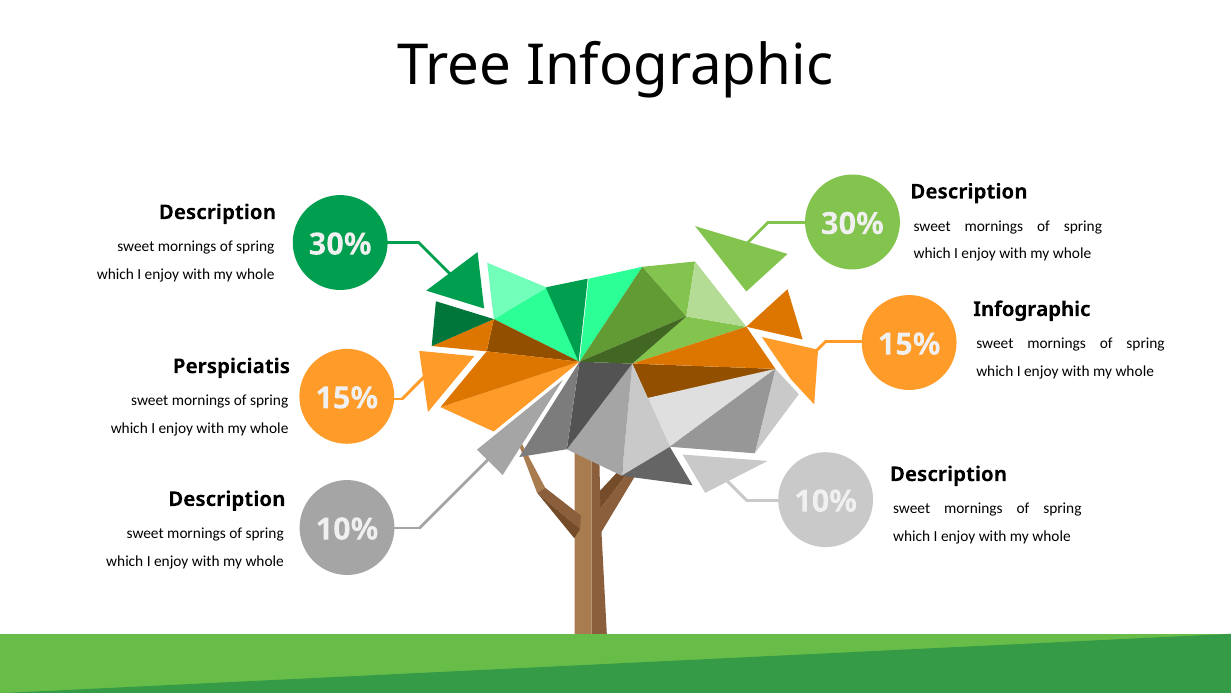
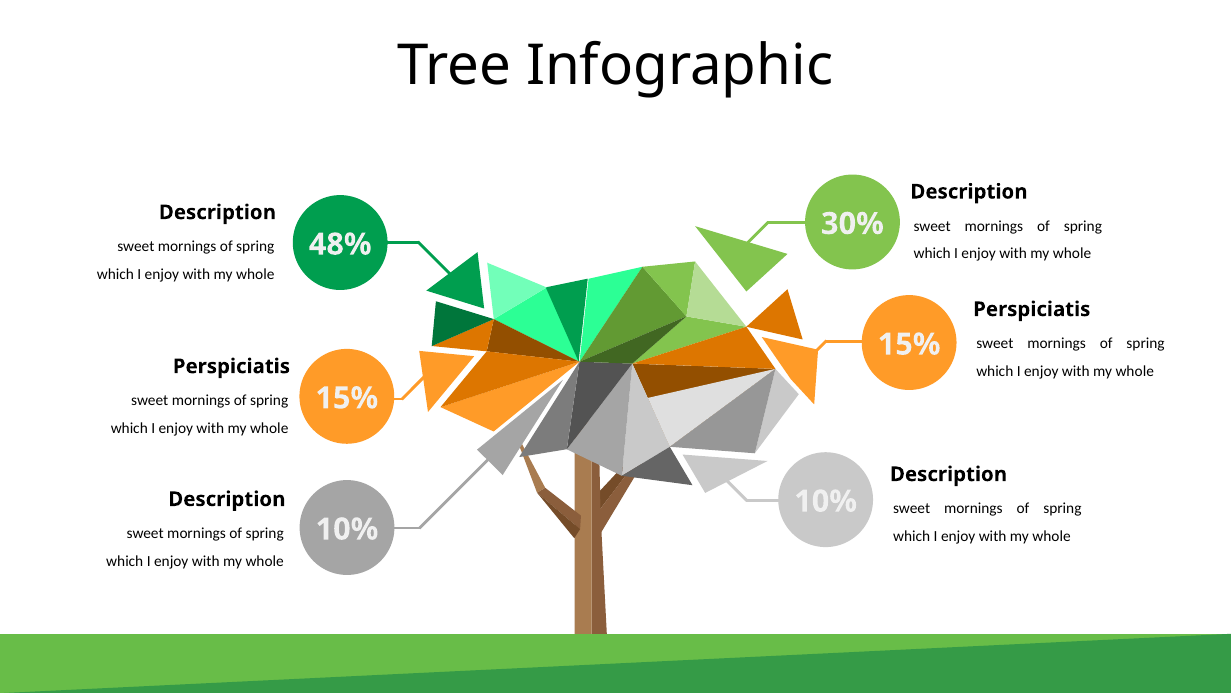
30% at (340, 244): 30% -> 48%
Infographic at (1032, 309): Infographic -> Perspiciatis
